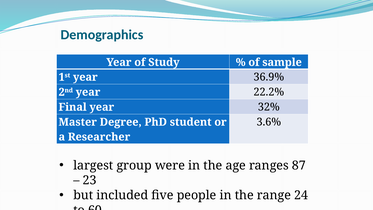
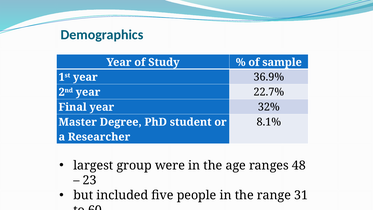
22.2%: 22.2% -> 22.7%
3.6%: 3.6% -> 8.1%
87: 87 -> 48
24: 24 -> 31
